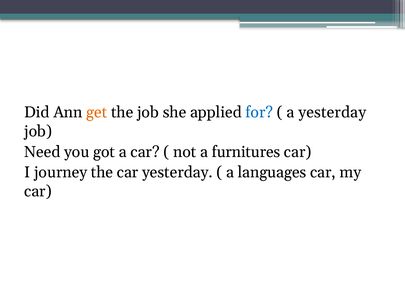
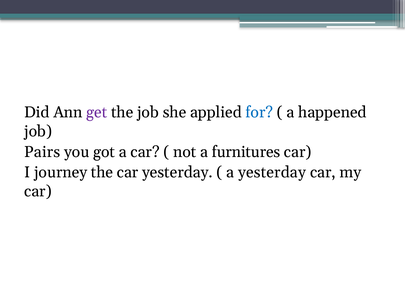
get colour: orange -> purple
a yesterday: yesterday -> happened
Need: Need -> Pairs
a languages: languages -> yesterday
